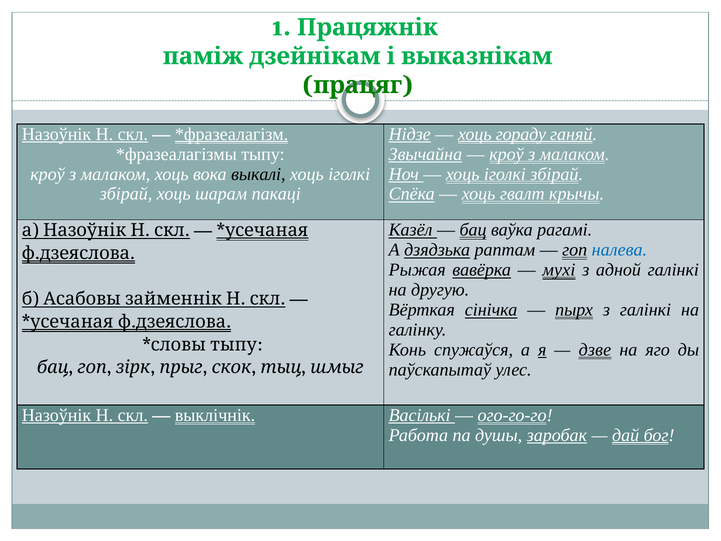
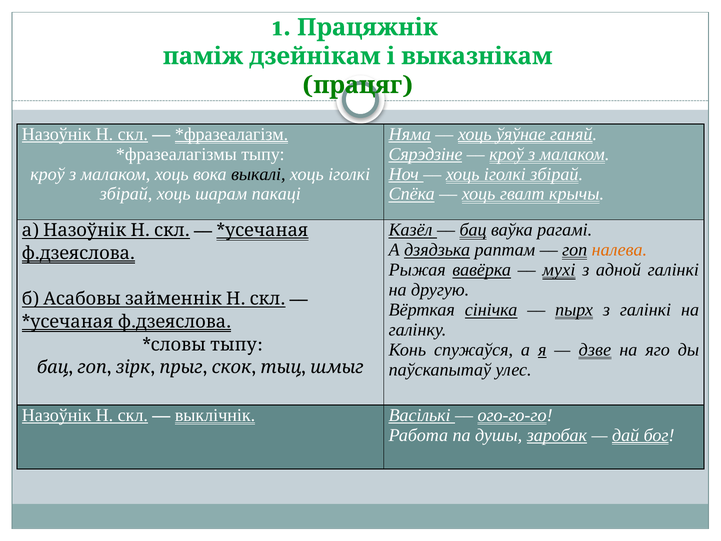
Нідзе: Нідзе -> Няма
гораду: гораду -> ўяўнае
Звычайна: Звычайна -> Сярэдзіне
налева colour: blue -> orange
